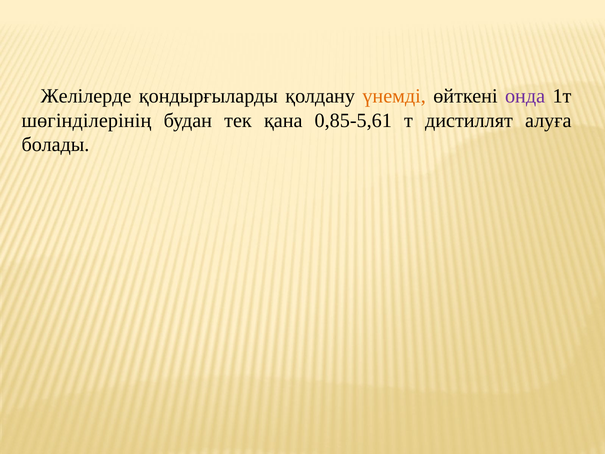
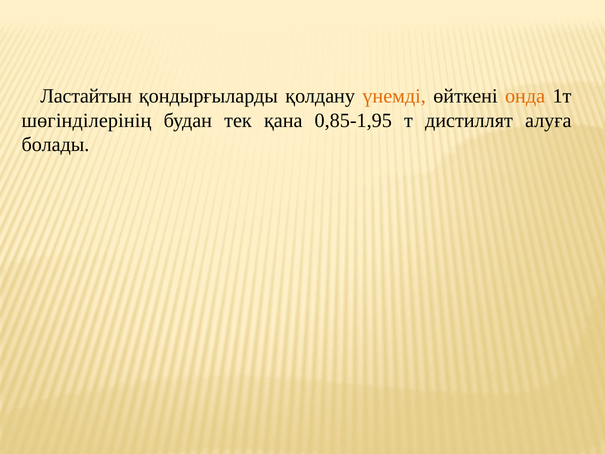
Желілерде: Желілерде -> Ластайтын
онда colour: purple -> orange
0,85-5,61: 0,85-5,61 -> 0,85-1,95
